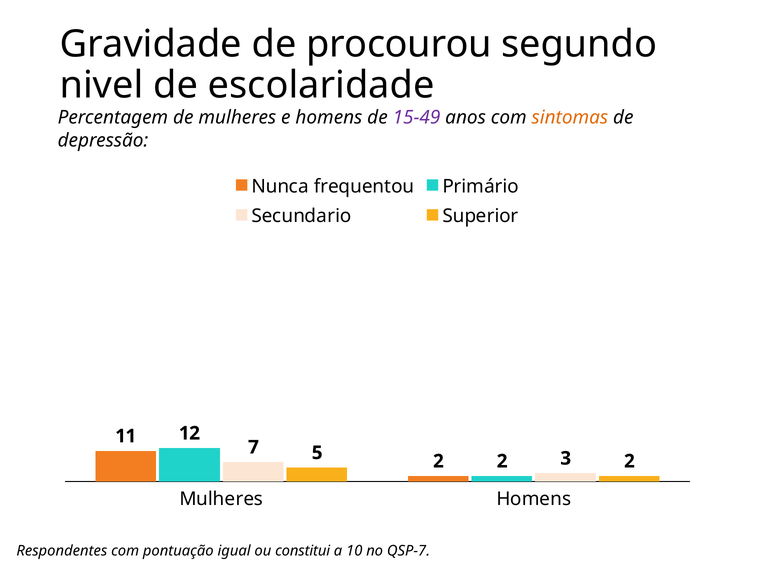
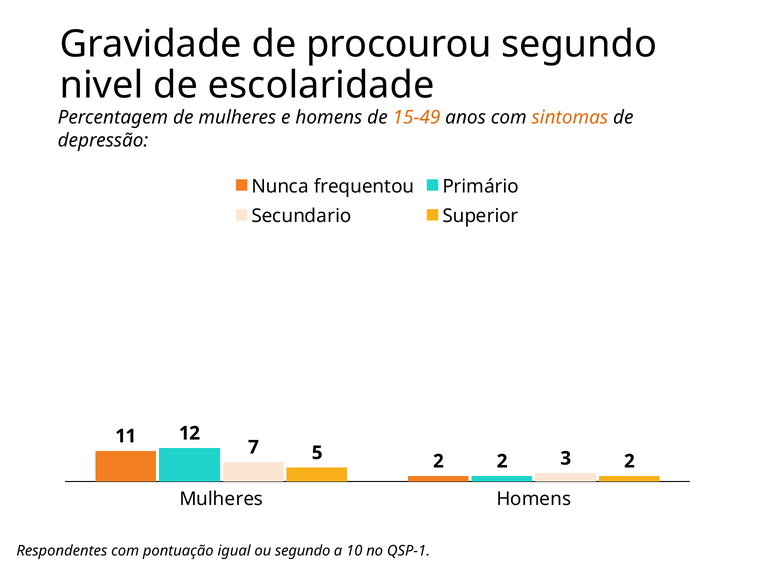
15-49 colour: purple -> orange
ou constitui: constitui -> segundo
QSP-7: QSP-7 -> QSP-1
